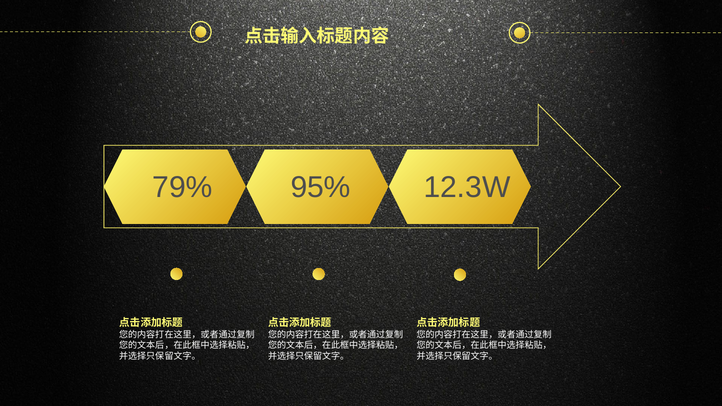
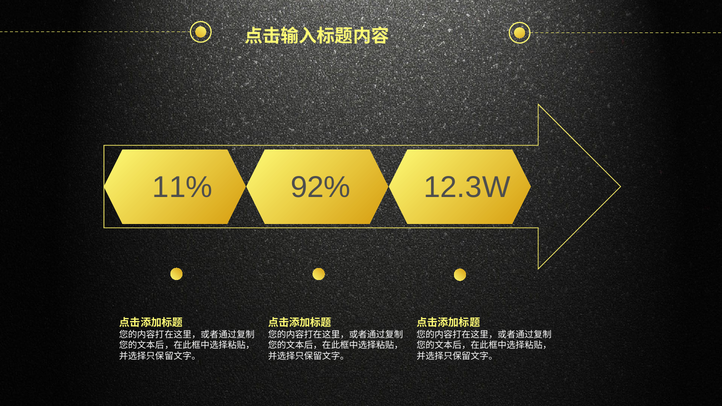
79%: 79% -> 11%
95%: 95% -> 92%
